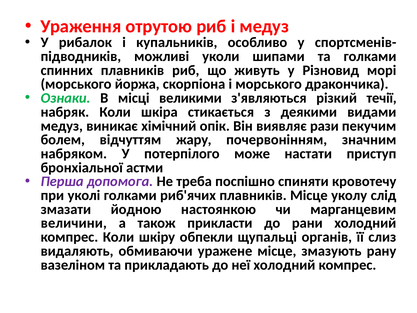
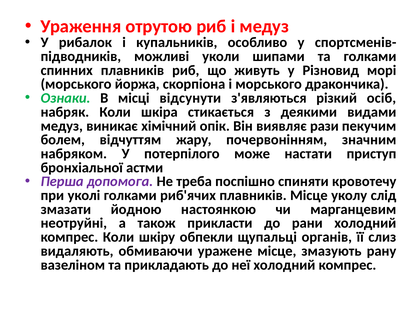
великими: великими -> відсунути
течії: течії -> осіб
величини: величини -> неотруйні
